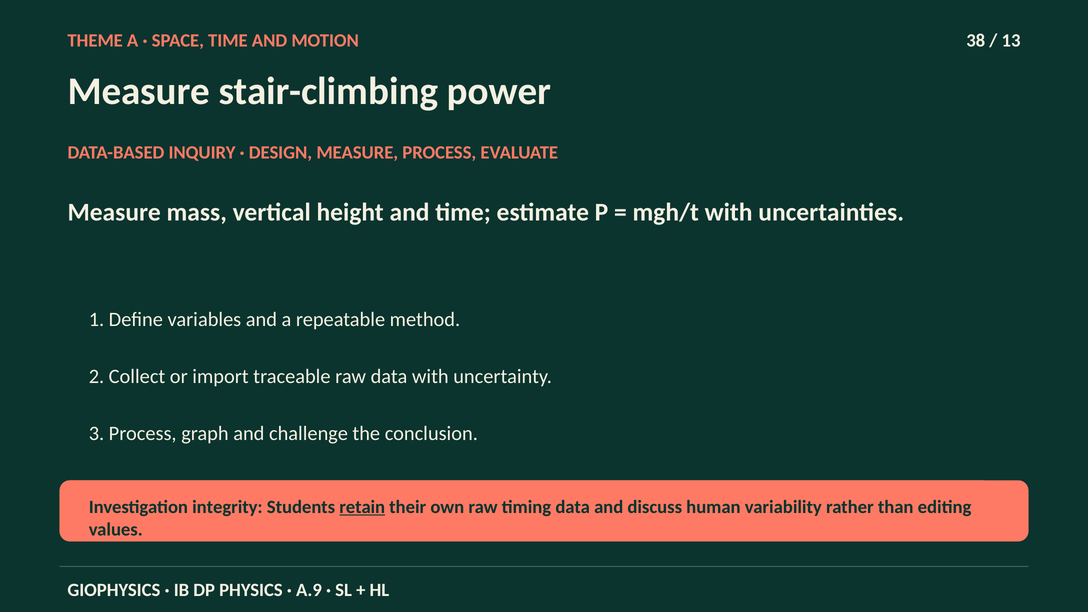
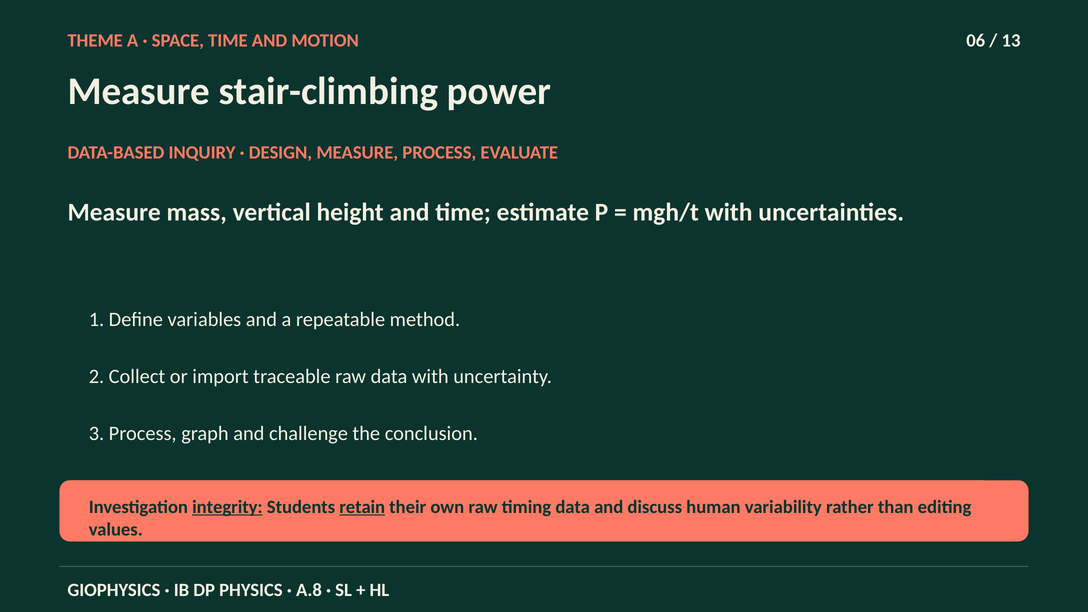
38: 38 -> 06
integrity underline: none -> present
A.9: A.9 -> A.8
